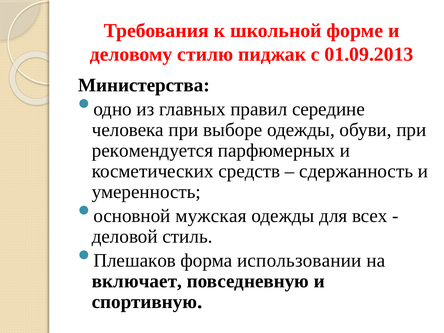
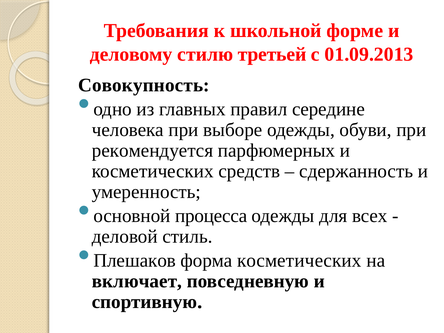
пиджак: пиджак -> третьей
Министерства: Министерства -> Совокупность
мужская: мужская -> процесса
форма использовании: использовании -> косметических
